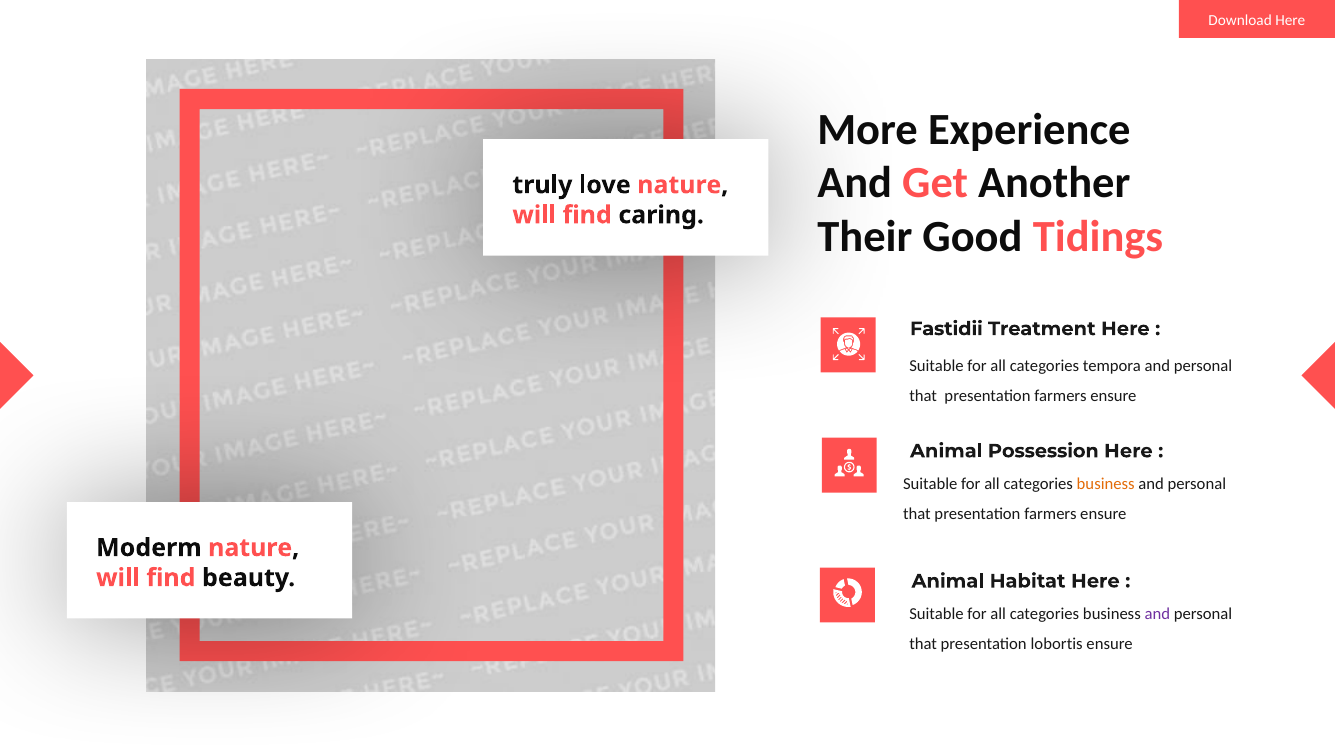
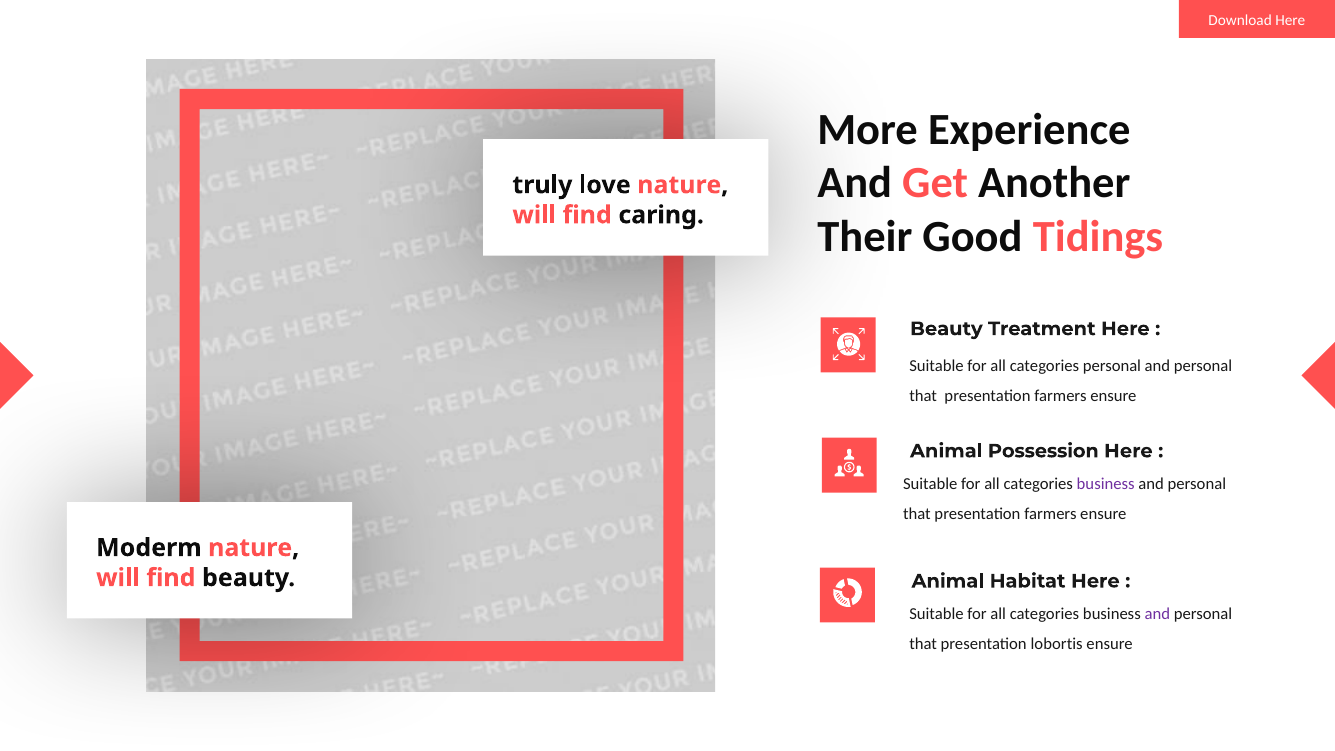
Fastidii at (946, 329): Fastidii -> Beauty
categories tempora: tempora -> personal
business at (1106, 484) colour: orange -> purple
